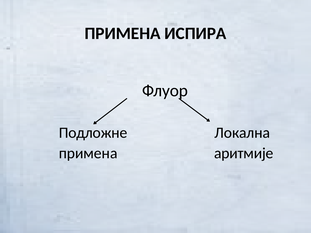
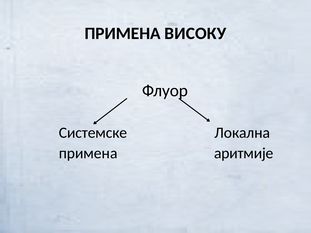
ИСПИРА: ИСПИРА -> ВИСОКУ
Подложне: Подложне -> Системске
